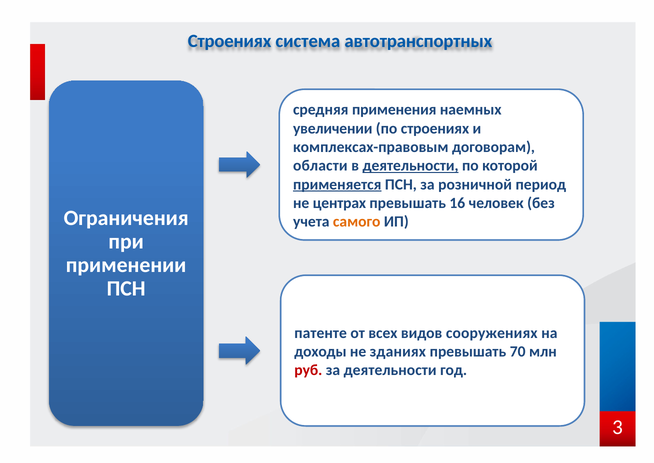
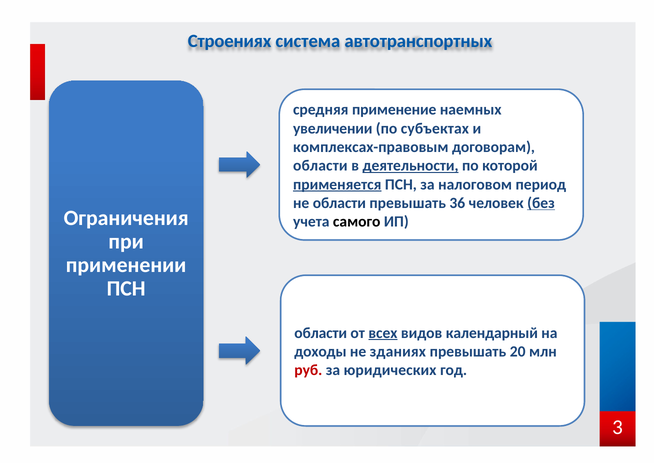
применения: применения -> применение
по строениях: строениях -> субъектах
розничной: розничной -> налоговом
не центрах: центрах -> области
16: 16 -> 36
без underline: none -> present
самого colour: orange -> black
патенте at (321, 333): патенте -> области
всех underline: none -> present
сооружениях: сооружениях -> календарный
70: 70 -> 20
за деятельности: деятельности -> юридических
